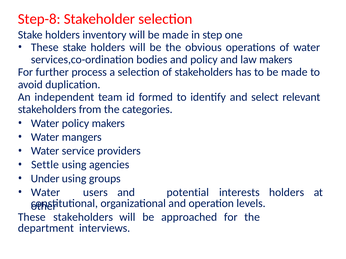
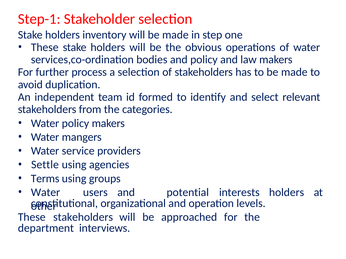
Step-8: Step-8 -> Step-1
Under: Under -> Terms
